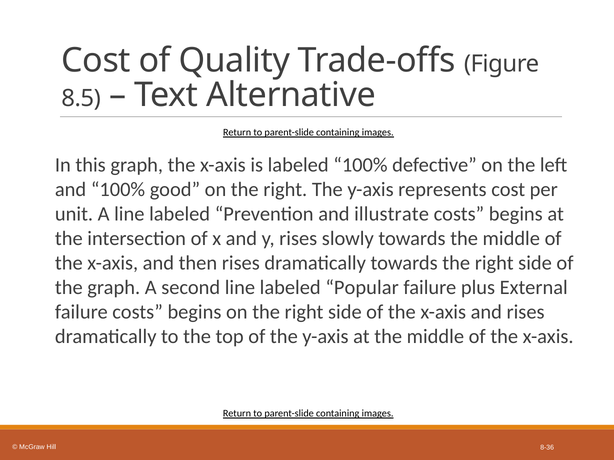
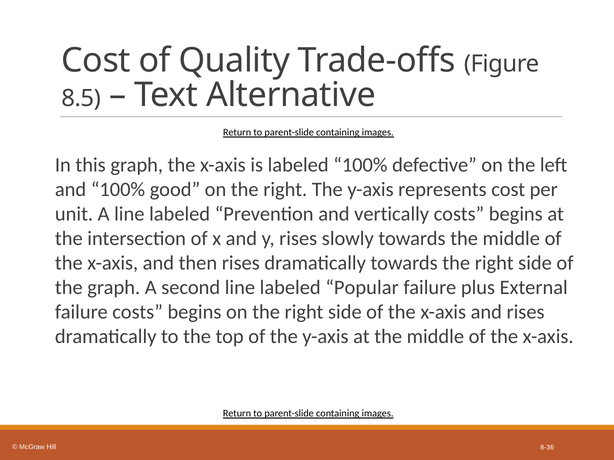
illustrate: illustrate -> vertically
